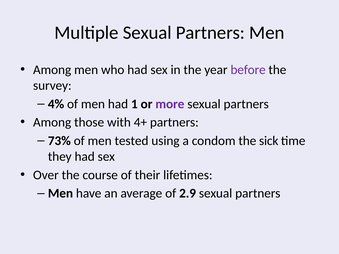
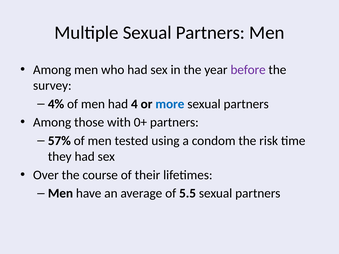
1: 1 -> 4
more colour: purple -> blue
4+: 4+ -> 0+
73%: 73% -> 57%
sick: sick -> risk
2.9: 2.9 -> 5.5
